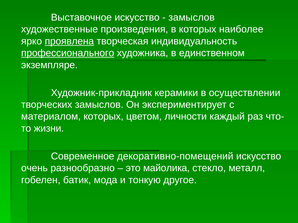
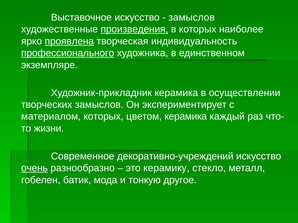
произведения underline: none -> present
Художник-прикладник керамики: керамики -> керамика
цветом личности: личности -> керамика
декоративно-помещений: декоративно-помещений -> декоративно-учреждений
очень underline: none -> present
майолика: майолика -> керамику
